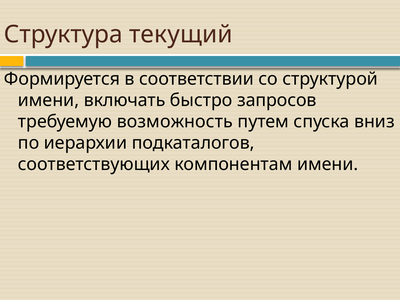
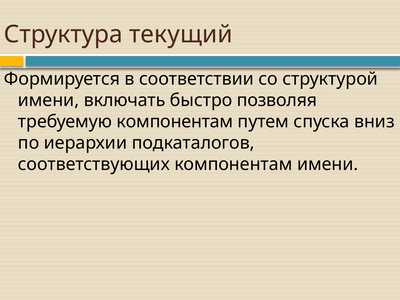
запросов: запросов -> позволяя
требуемую возможность: возможность -> компонентам
